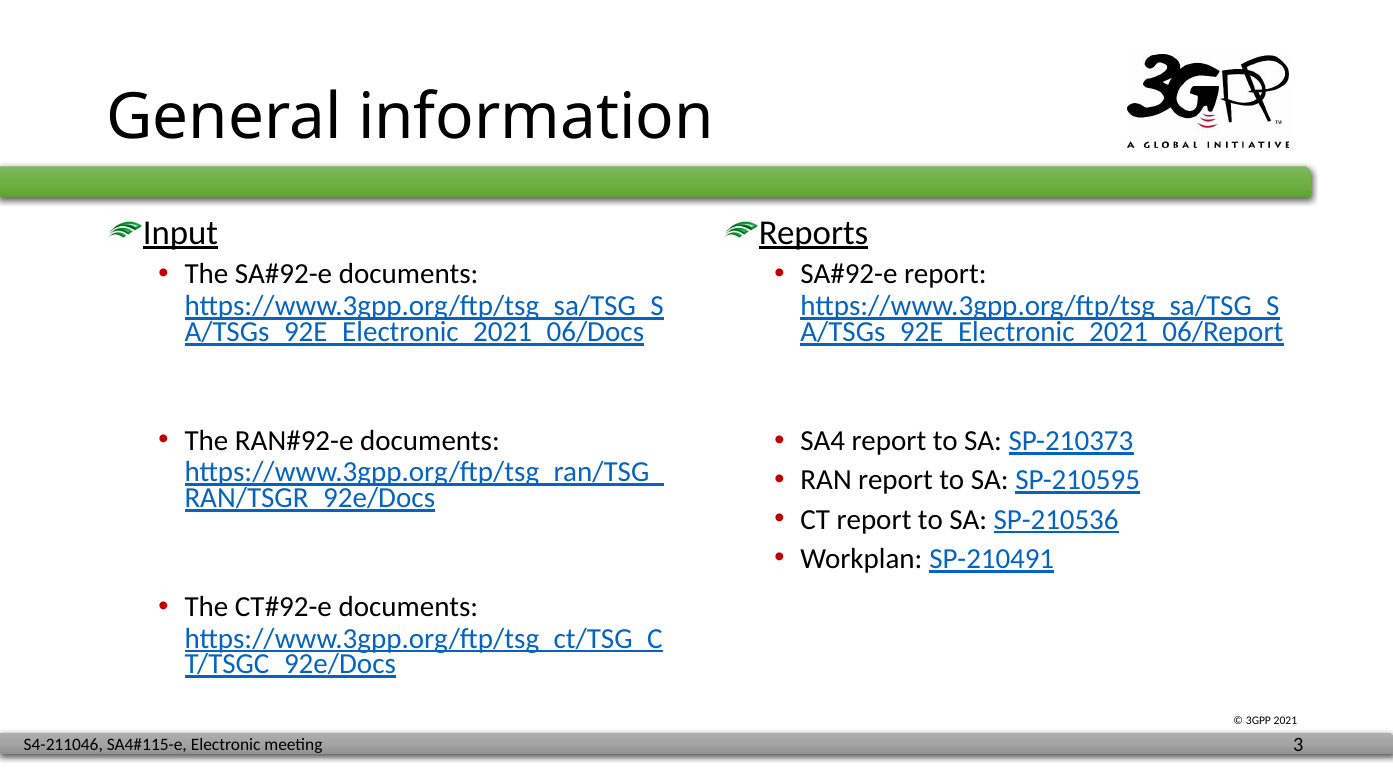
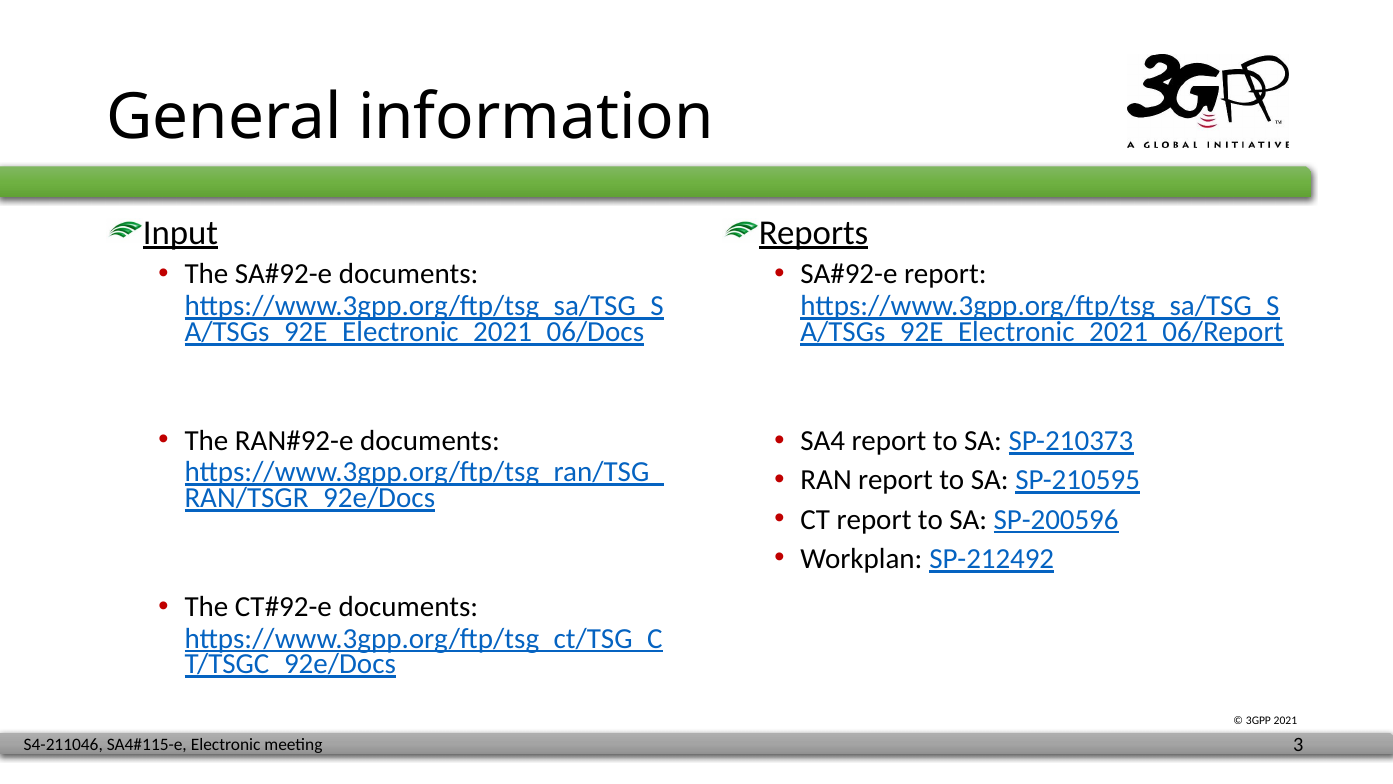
SP-210536: SP-210536 -> SP-200596
SP-210491: SP-210491 -> SP-212492
